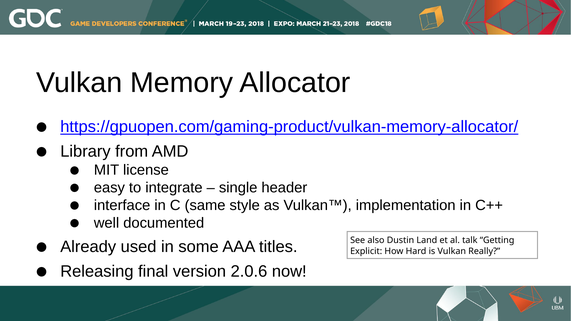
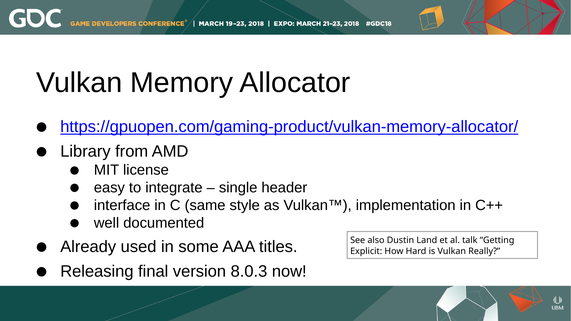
2.0.6: 2.0.6 -> 8.0.3
